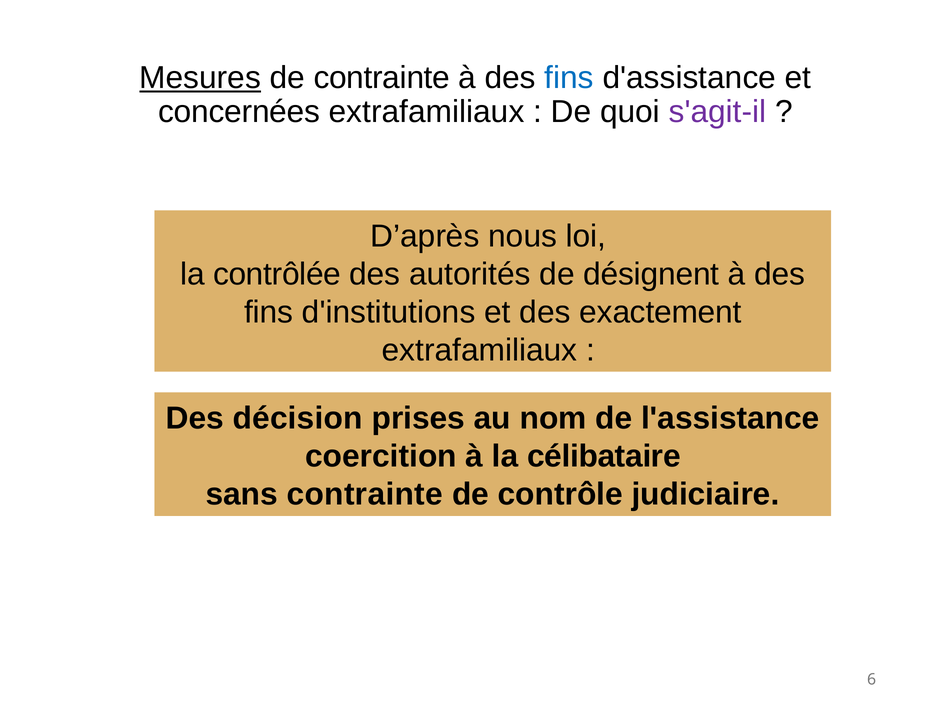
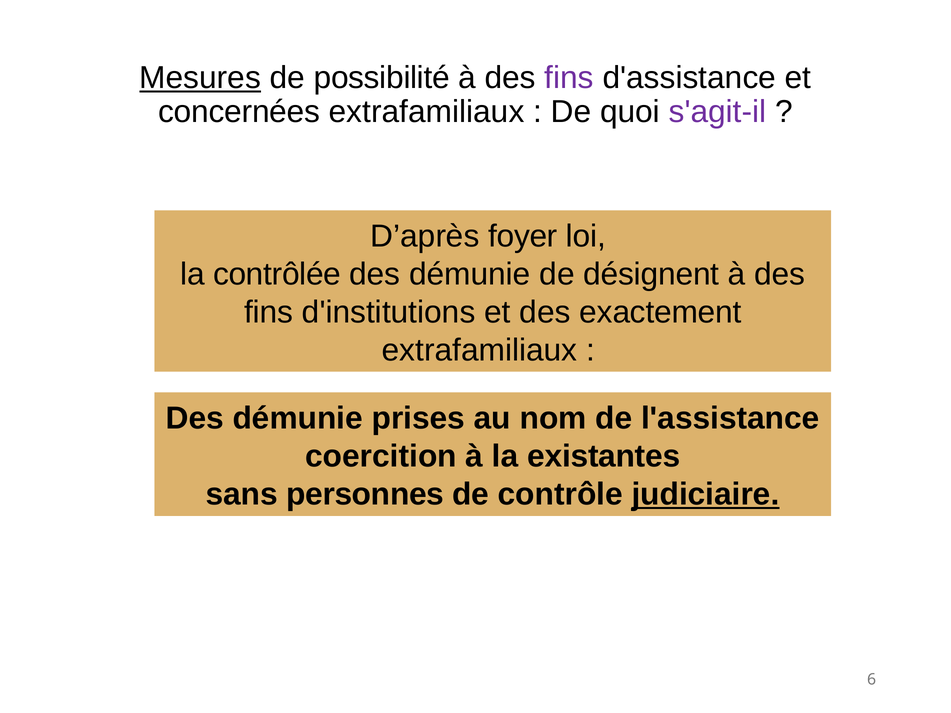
de contrainte: contrainte -> possibilité
fins at (569, 78) colour: blue -> purple
nous: nous -> foyer
autorités at (470, 274): autorités -> démunie
décision at (298, 418): décision -> démunie
célibataire: célibataire -> existantes
sans contrainte: contrainte -> personnes
judiciaire underline: none -> present
